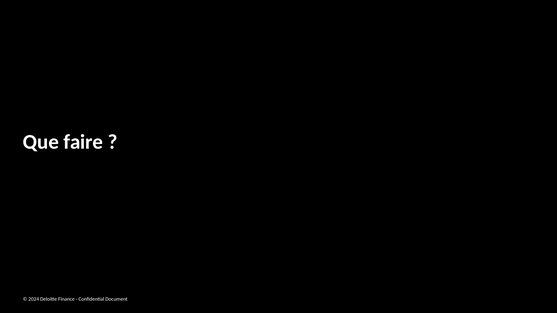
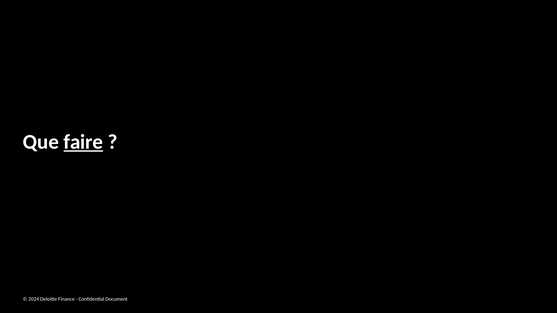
faire underline: none -> present
